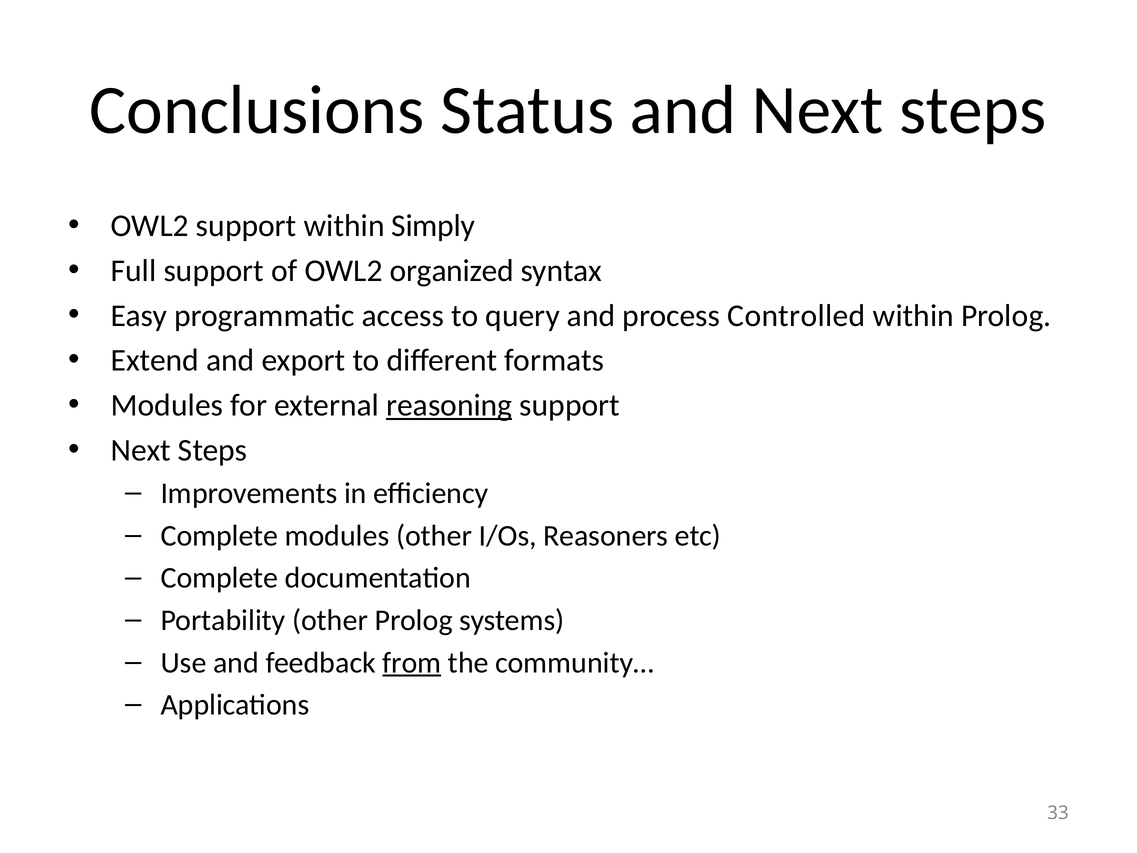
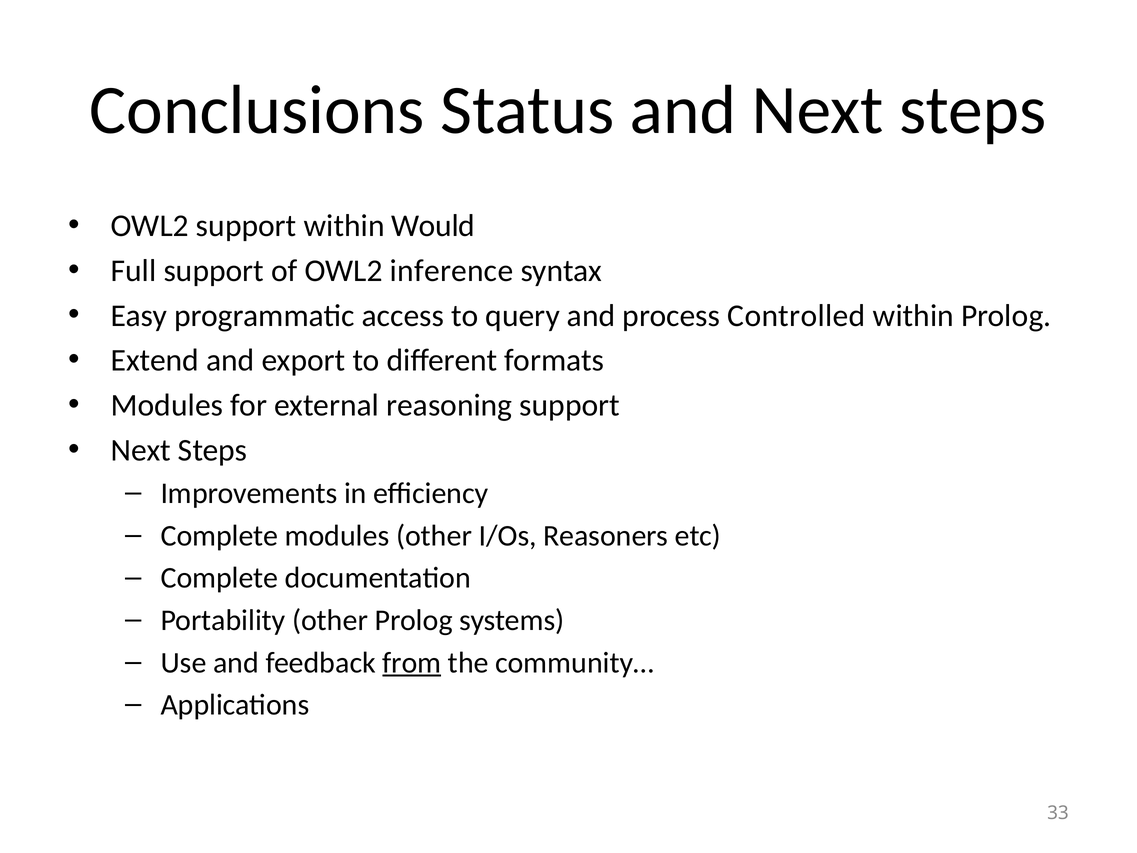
Simply: Simply -> Would
organized: organized -> inference
reasoning underline: present -> none
